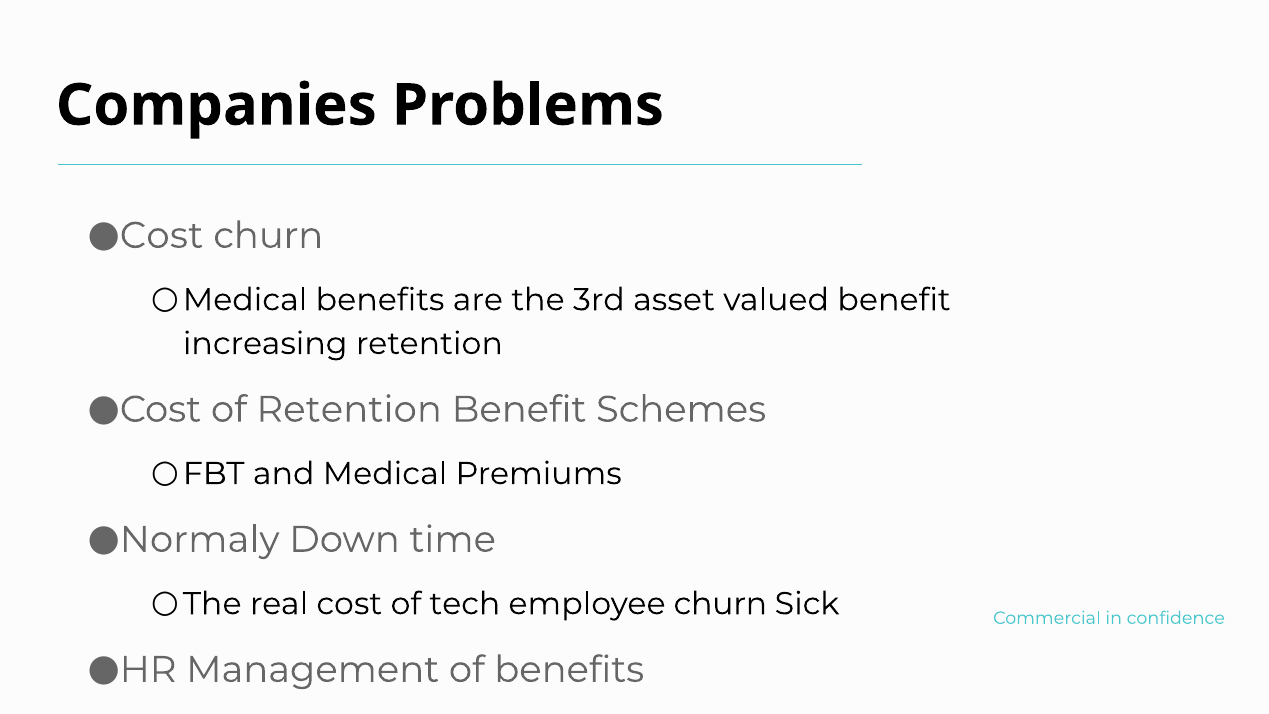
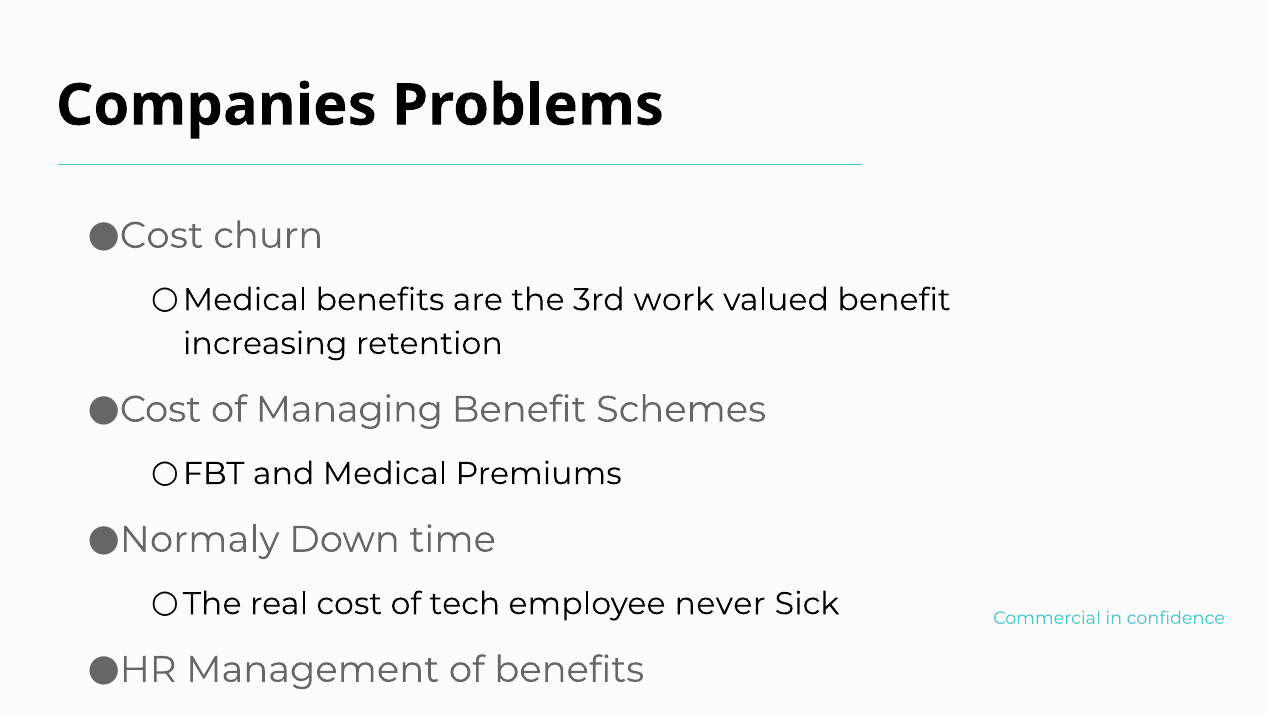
asset: asset -> work
of Retention: Retention -> Managing
employee churn: churn -> never
